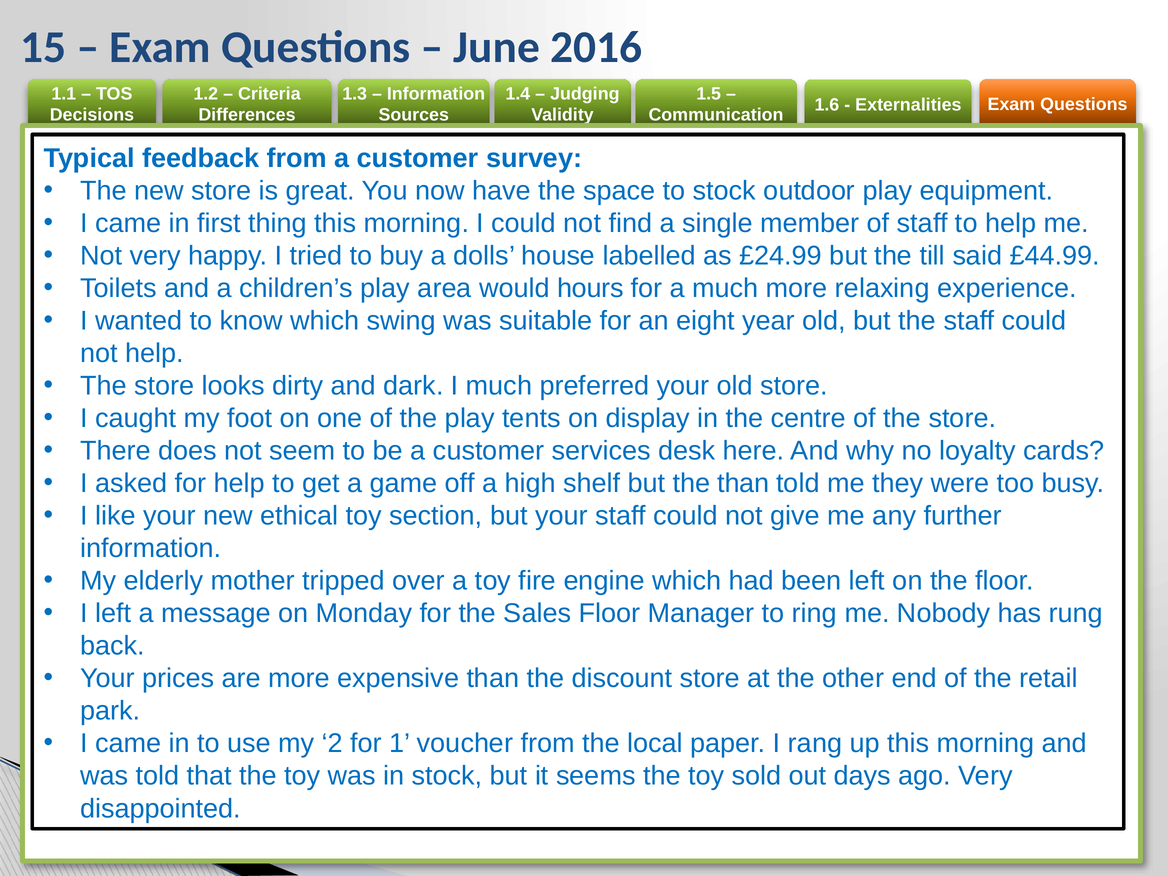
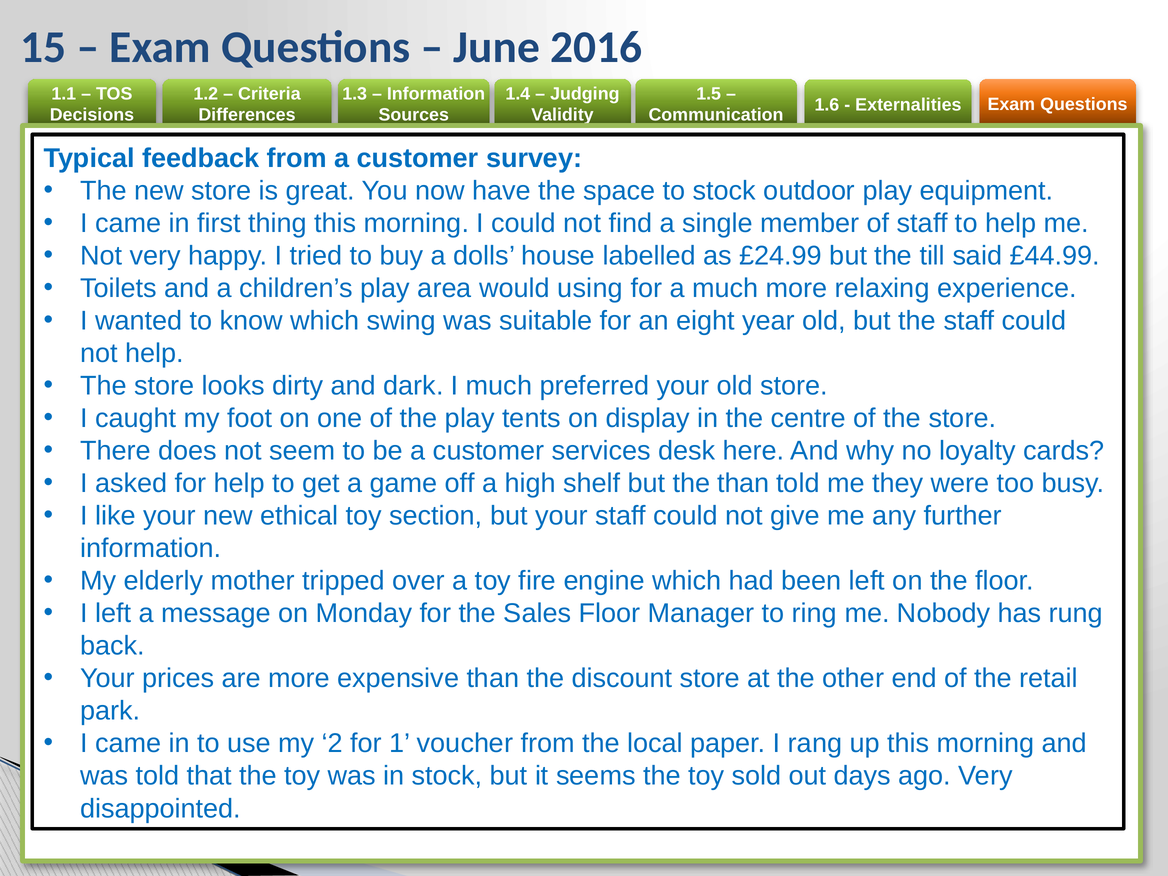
hours: hours -> using
